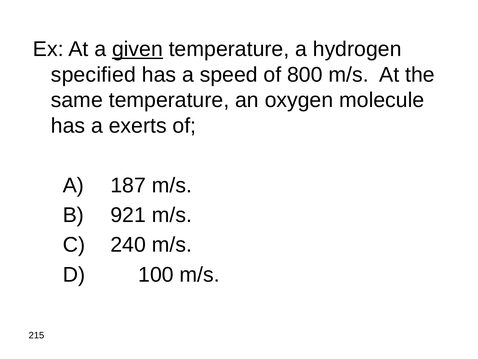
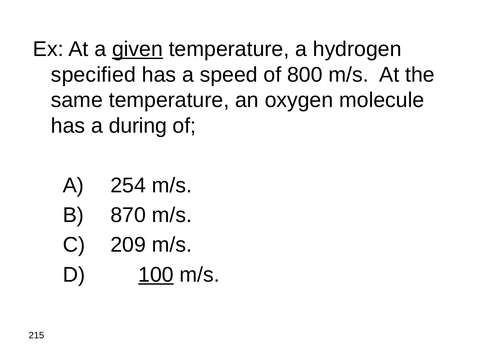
exerts: exerts -> during
187: 187 -> 254
921: 921 -> 870
240: 240 -> 209
100 underline: none -> present
